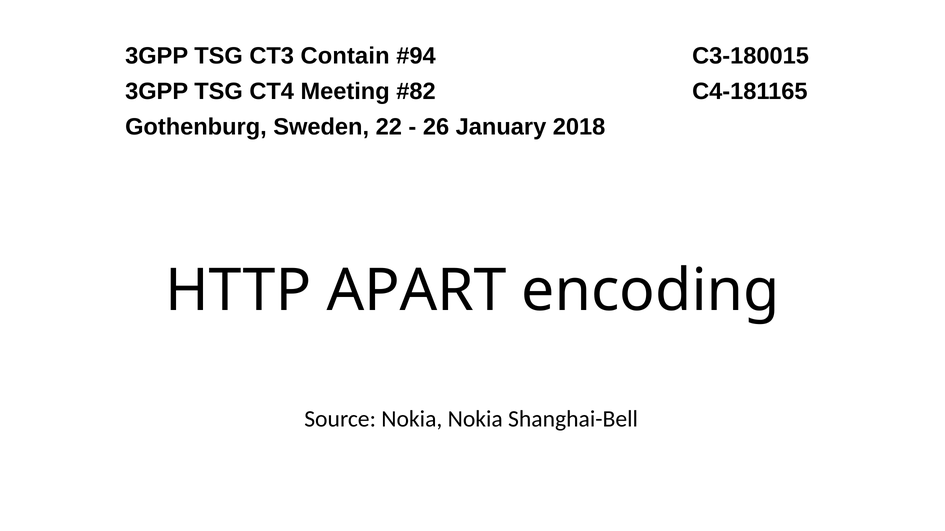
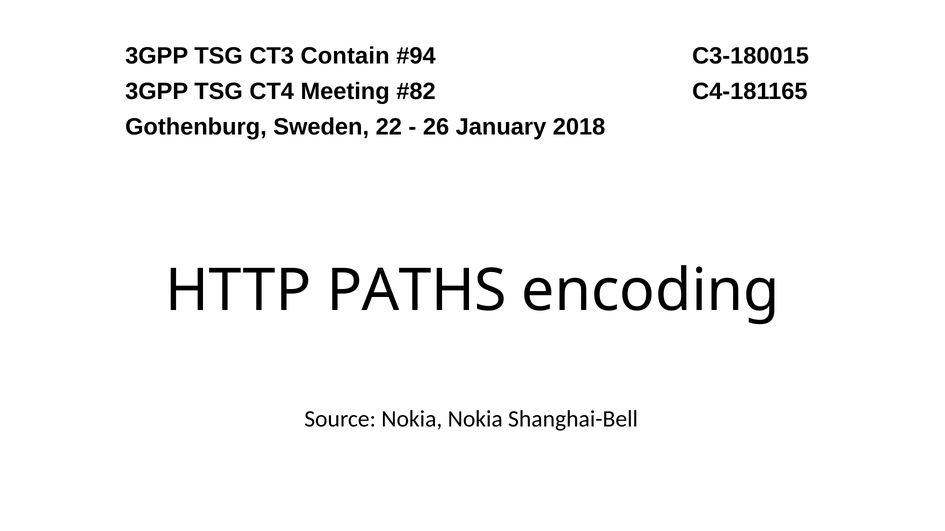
APART: APART -> PATHS
